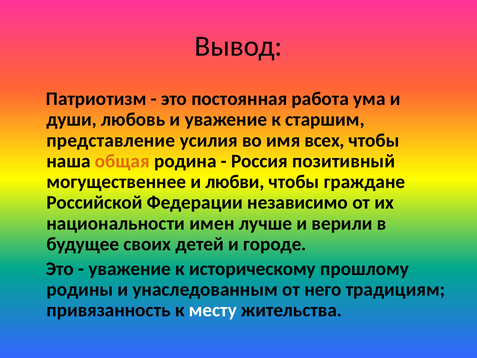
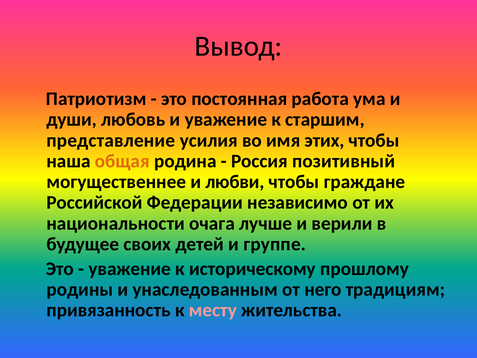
всех: всех -> этих
имен: имен -> очага
городе: городе -> группе
месту colour: white -> pink
